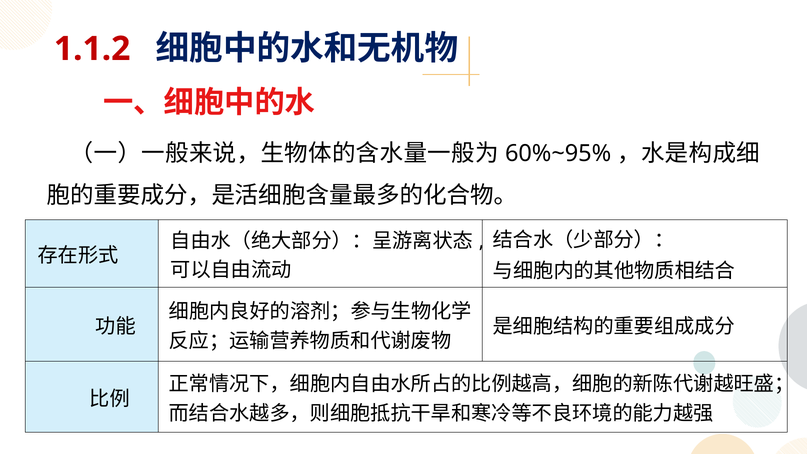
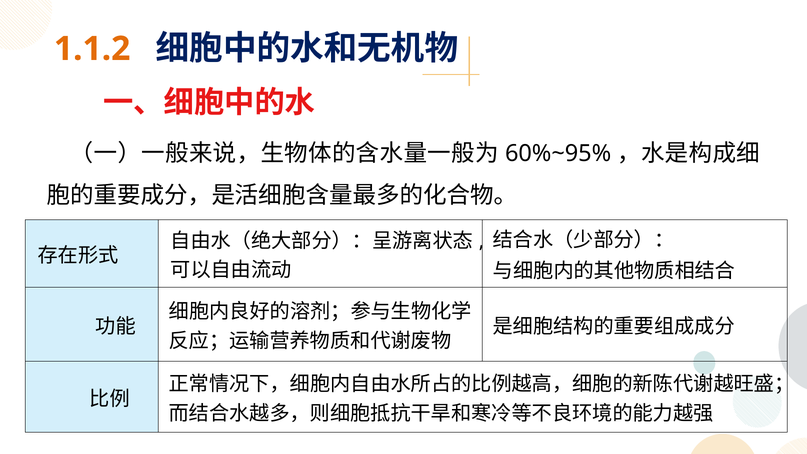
1.1.2 colour: red -> orange
